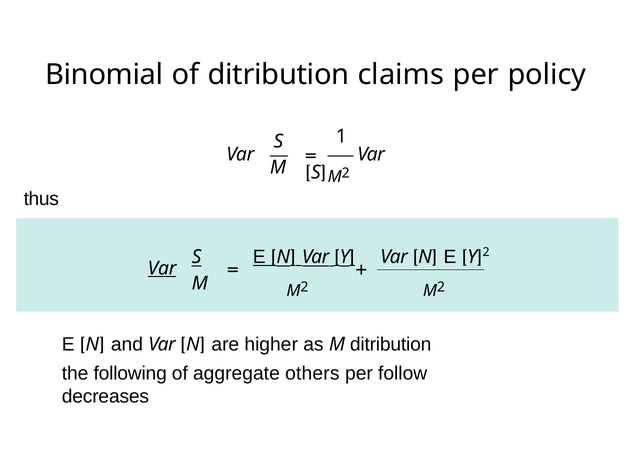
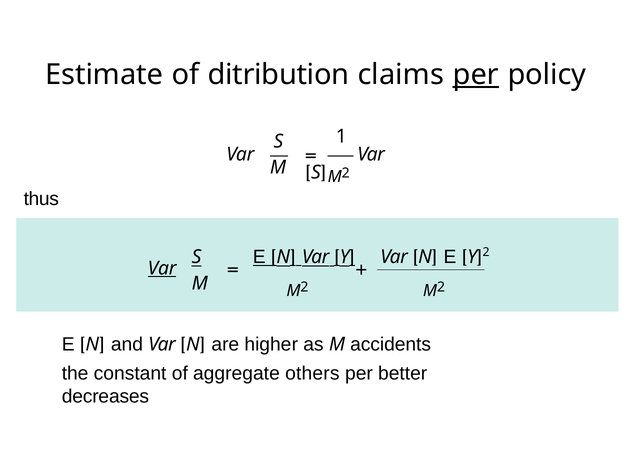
Binomial: Binomial -> Estimate
per at (476, 75) underline: none -> present
M ditribution: ditribution -> accidents
following: following -> constant
follow: follow -> better
